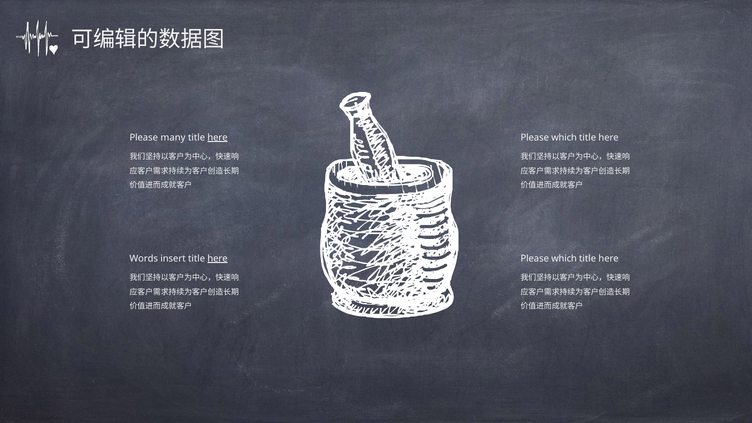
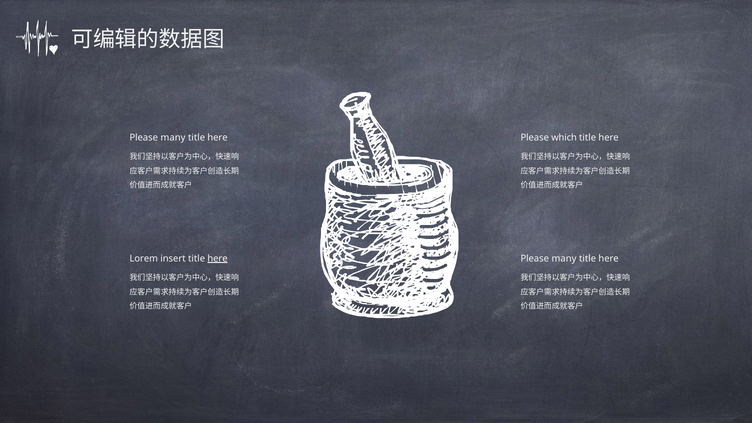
here at (218, 137) underline: present -> none
Words: Words -> Lorem
which at (564, 258): which -> many
